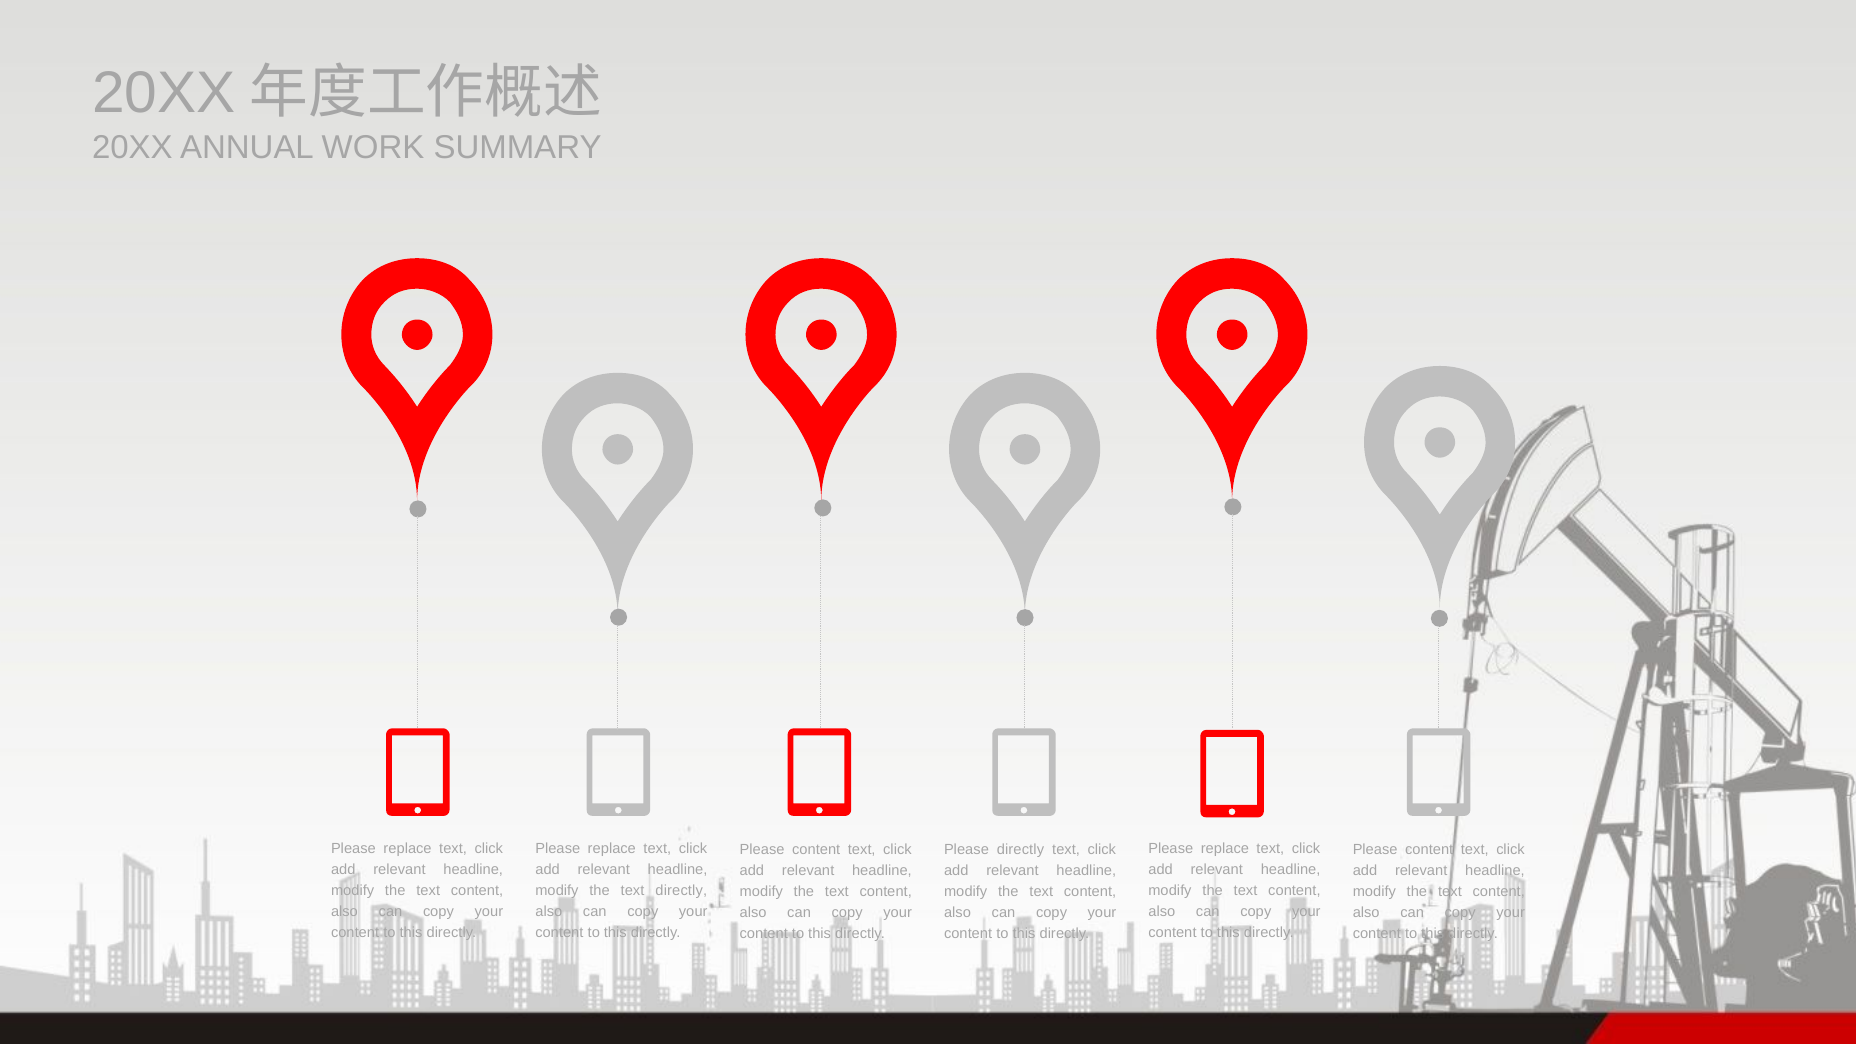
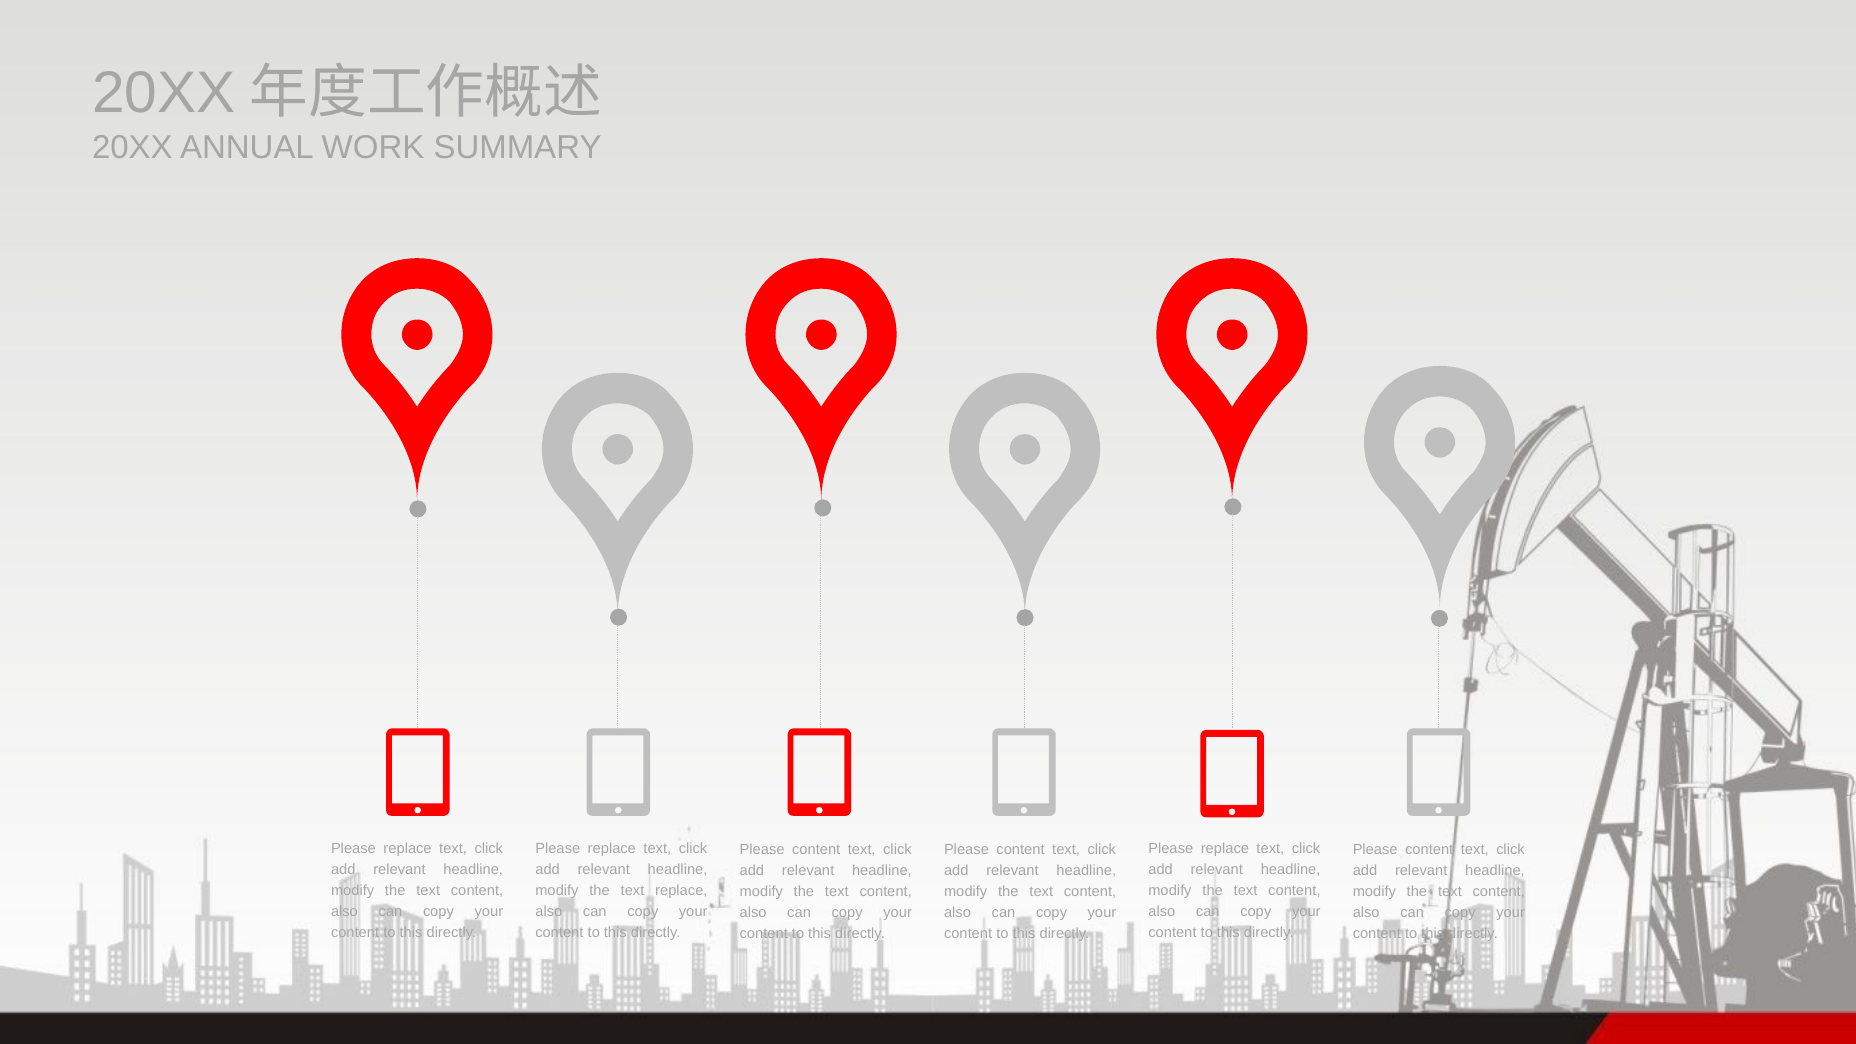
directly at (1020, 849): directly -> content
text directly: directly -> replace
